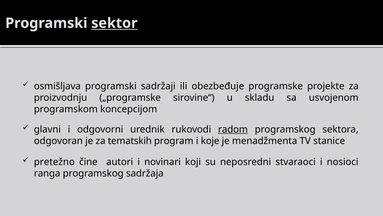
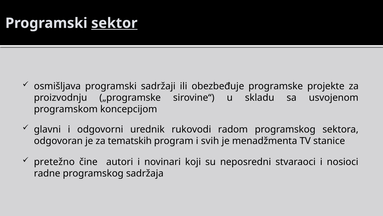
radom underline: present -> none
koje: koje -> svih
ranga: ranga -> radne
